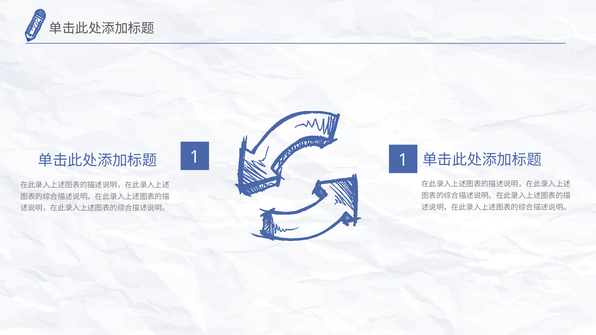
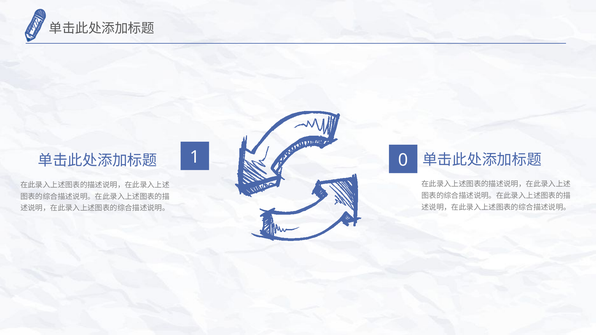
1 at (403, 160): 1 -> 0
